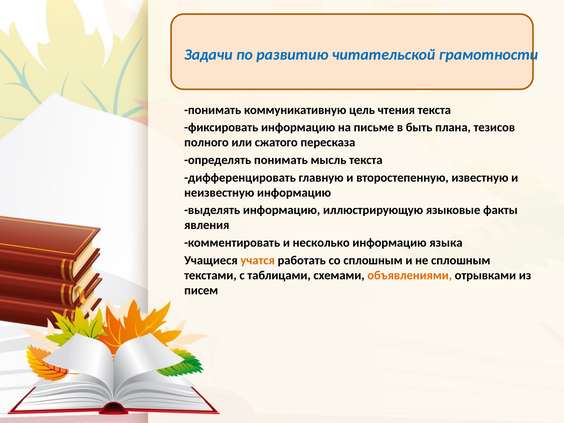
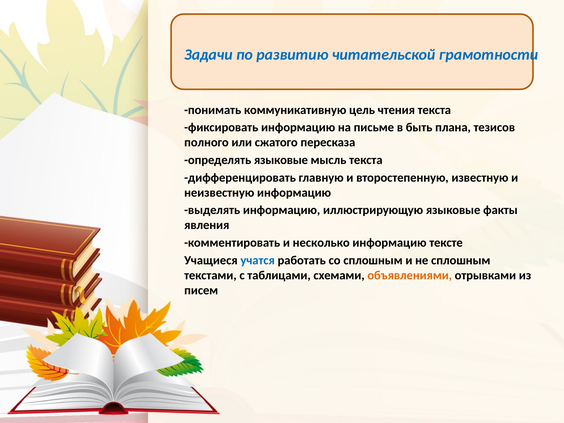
определять понимать: понимать -> языковые
языка: языка -> тексте
учатся colour: orange -> blue
